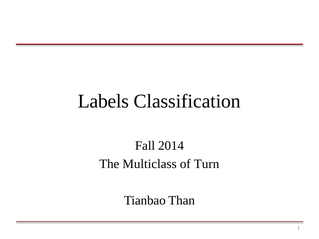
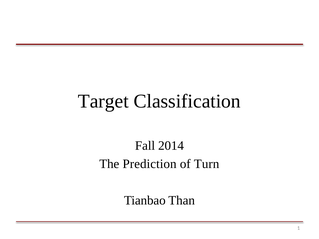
Labels: Labels -> Target
Multiclass: Multiclass -> Prediction
